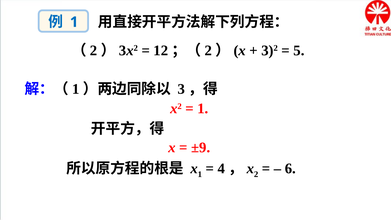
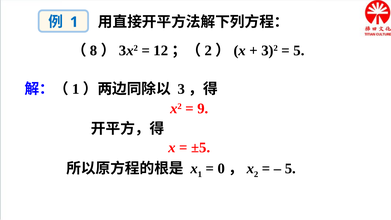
2 at (94, 50): 2 -> 8
1 at (203, 109): 1 -> 9
±9: ±9 -> ±5
4: 4 -> 0
6 at (290, 169): 6 -> 5
